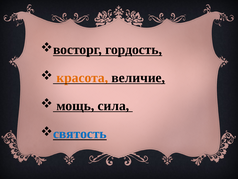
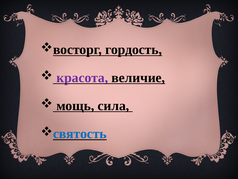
красота colour: orange -> purple
